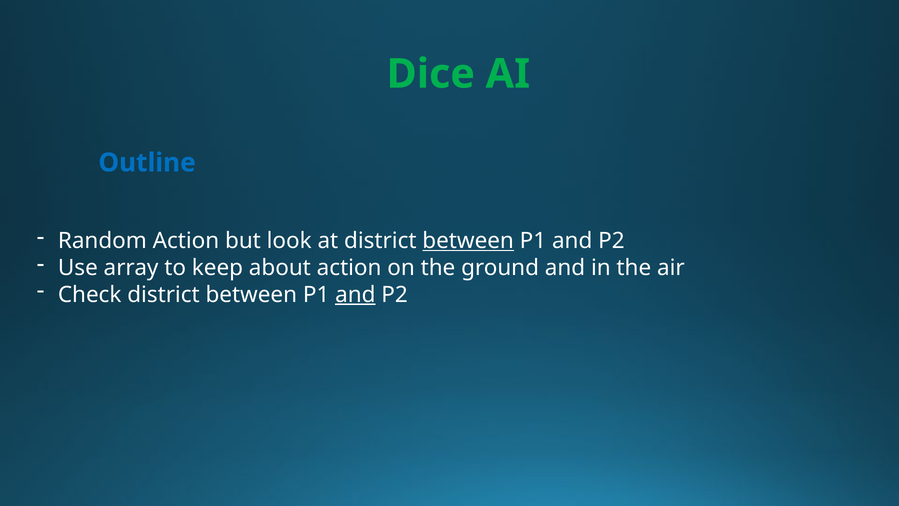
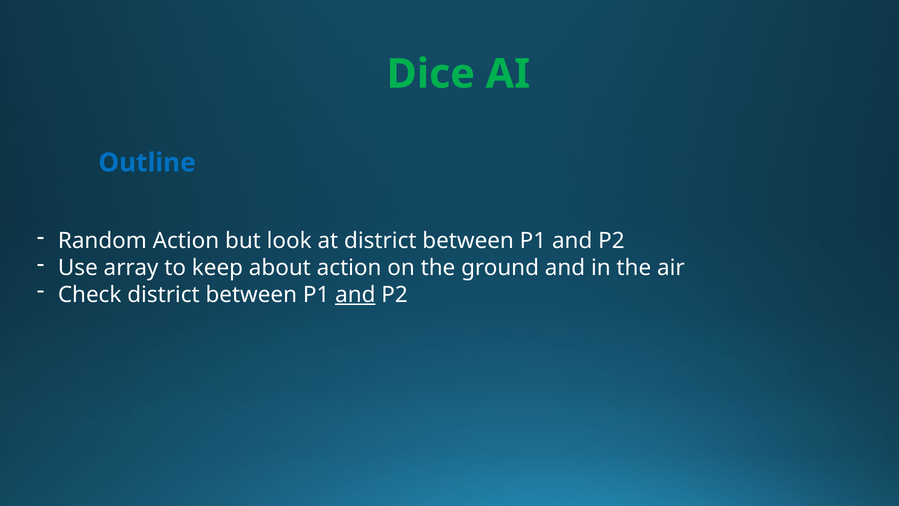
between at (468, 241) underline: present -> none
